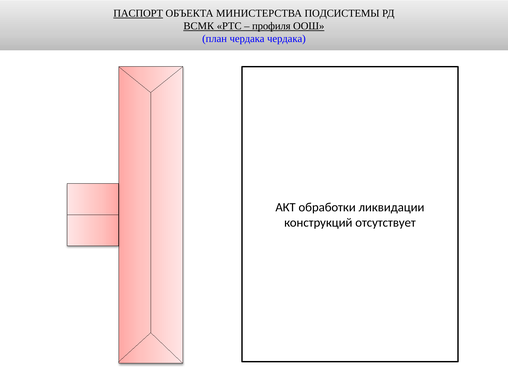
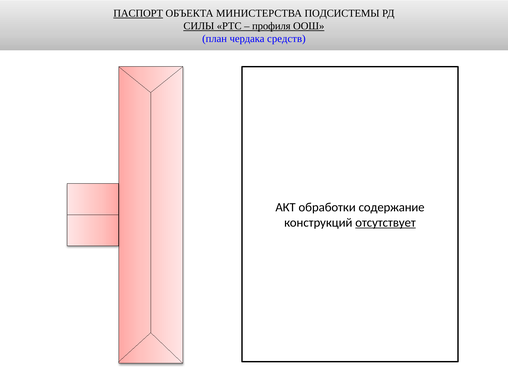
ВСМК: ВСМК -> СИЛЫ
чердака чердака: чердака -> средств
ликвидации: ликвидации -> содержание
отсутствует underline: none -> present
